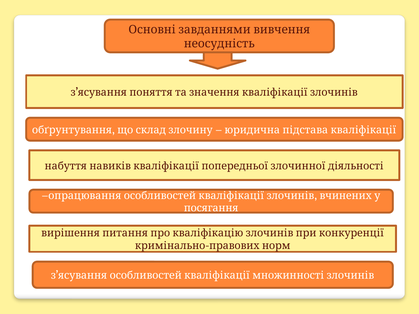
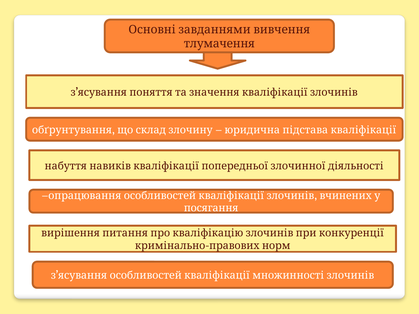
неосудність: неосудність -> тлумачення
